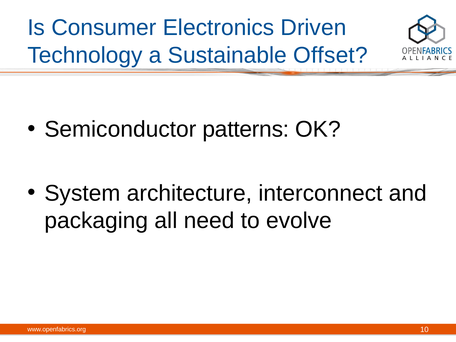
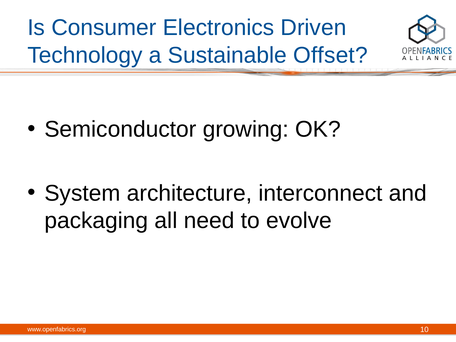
patterns: patterns -> growing
